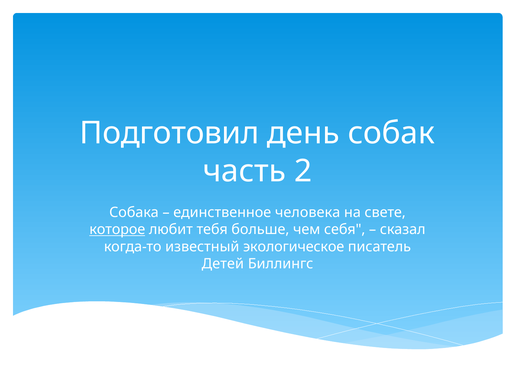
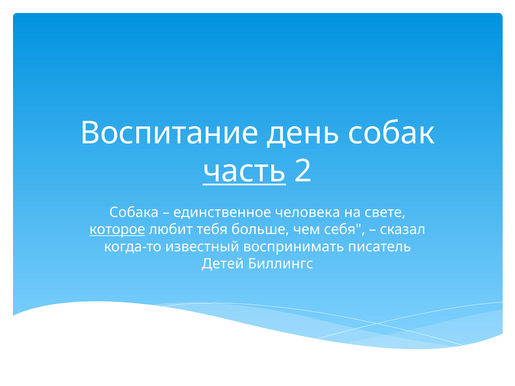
Подготовил: Подготовил -> Воспитание
часть underline: none -> present
экологическое: экологическое -> воспринимать
